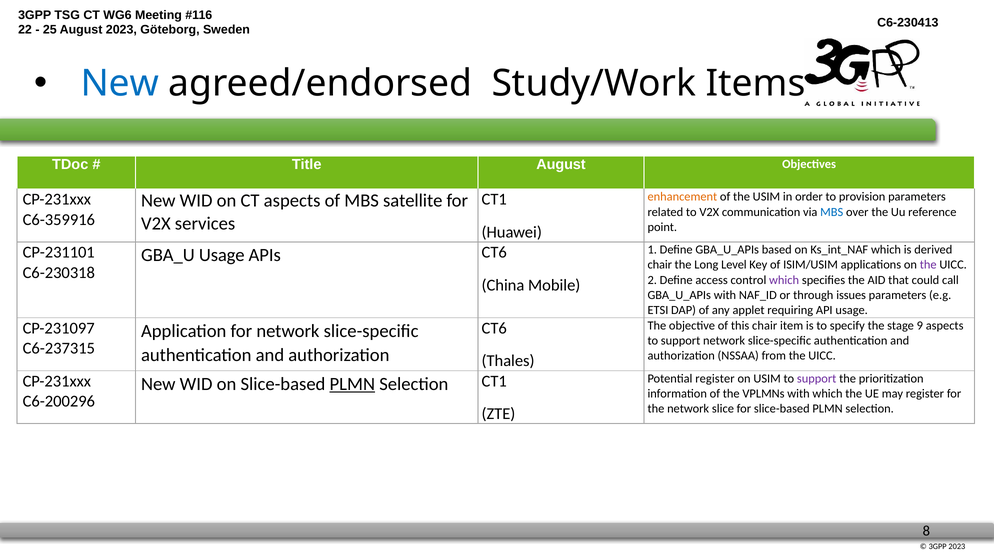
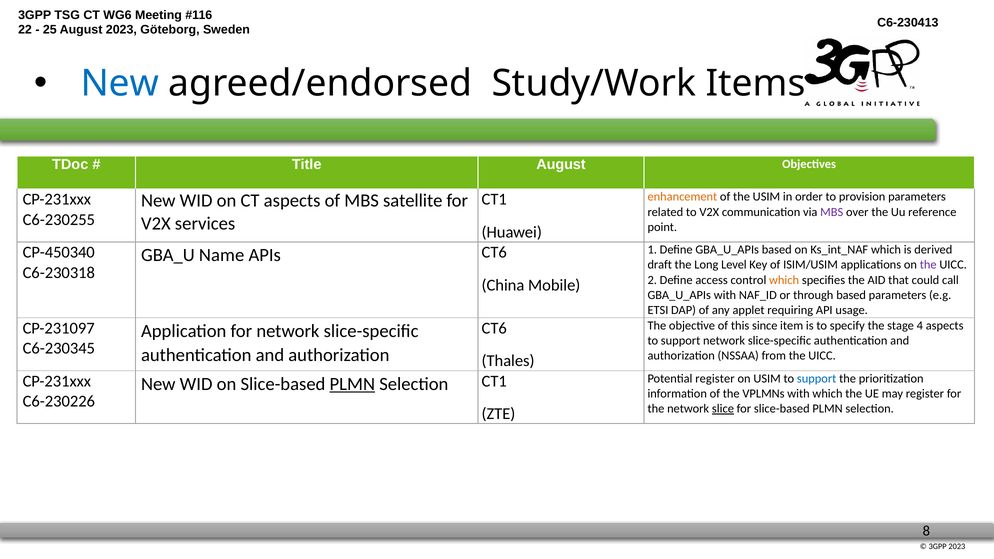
MBS at (832, 212) colour: blue -> purple
C6-359916: C6-359916 -> C6-230255
CP-231101: CP-231101 -> CP-450340
Usage at (222, 255): Usage -> Name
chair at (660, 265): chair -> draft
which at (784, 280) colour: purple -> orange
through issues: issues -> based
this chair: chair -> since
9: 9 -> 4
C6-237315: C6-237315 -> C6-230345
support at (817, 379) colour: purple -> blue
C6-200296: C6-200296 -> C6-230226
slice underline: none -> present
